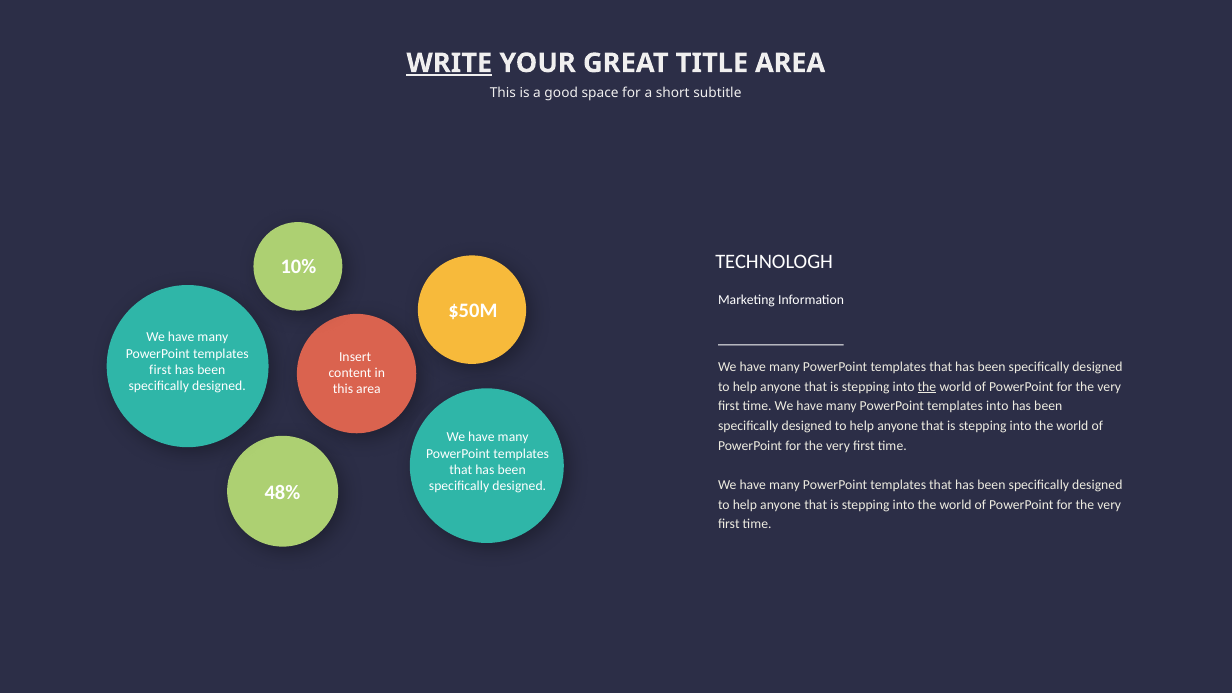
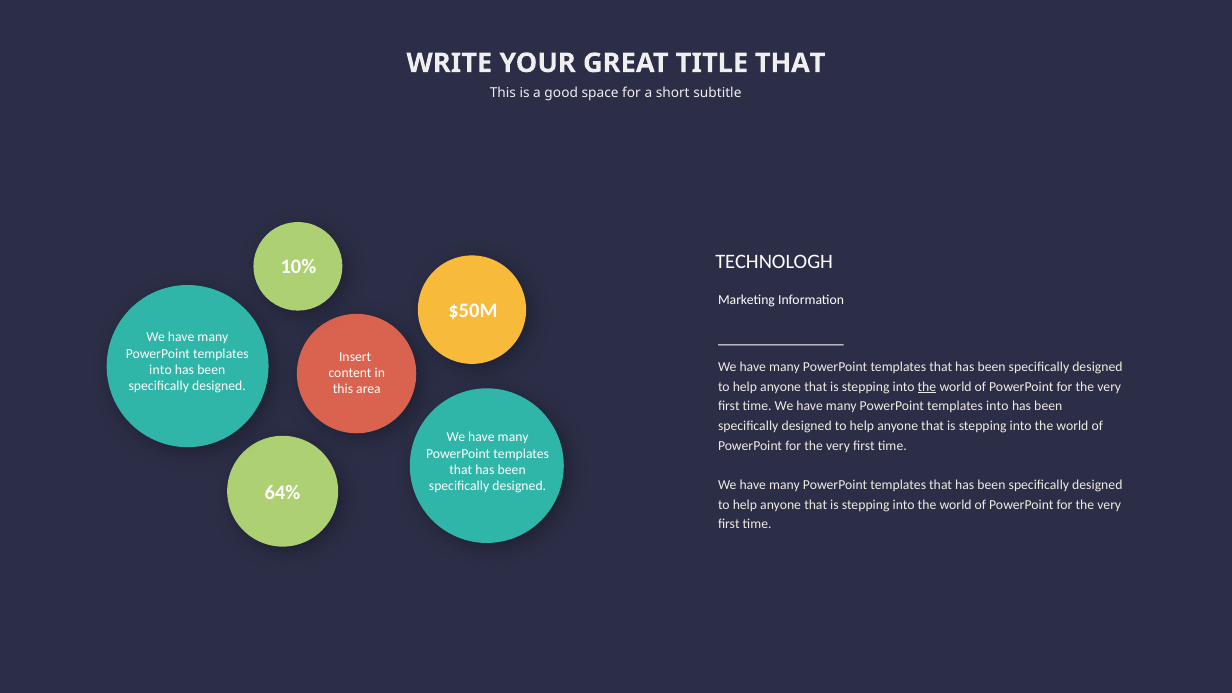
WRITE underline: present -> none
TITLE AREA: AREA -> THAT
first at (160, 370): first -> into
48%: 48% -> 64%
